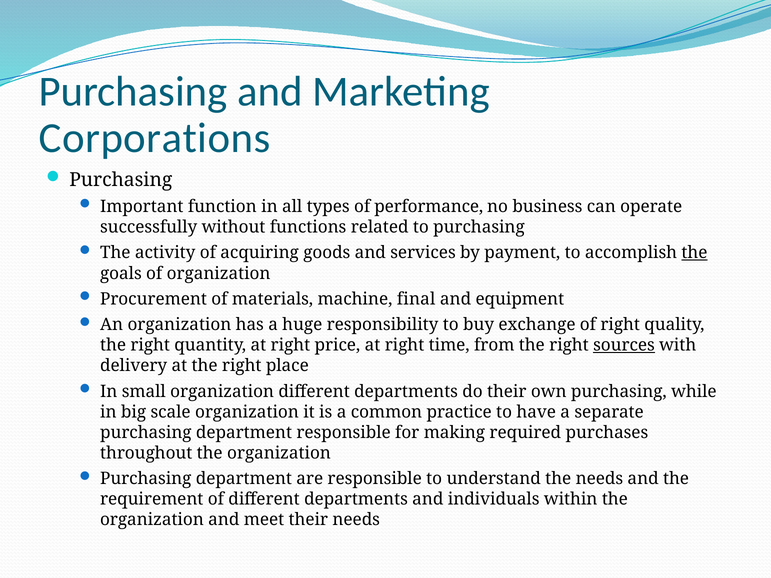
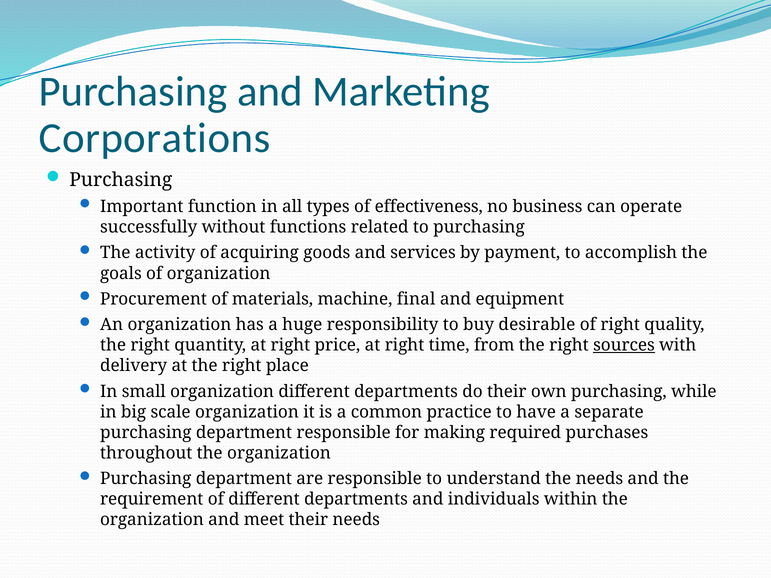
performance: performance -> effectiveness
the at (694, 253) underline: present -> none
exchange: exchange -> desirable
